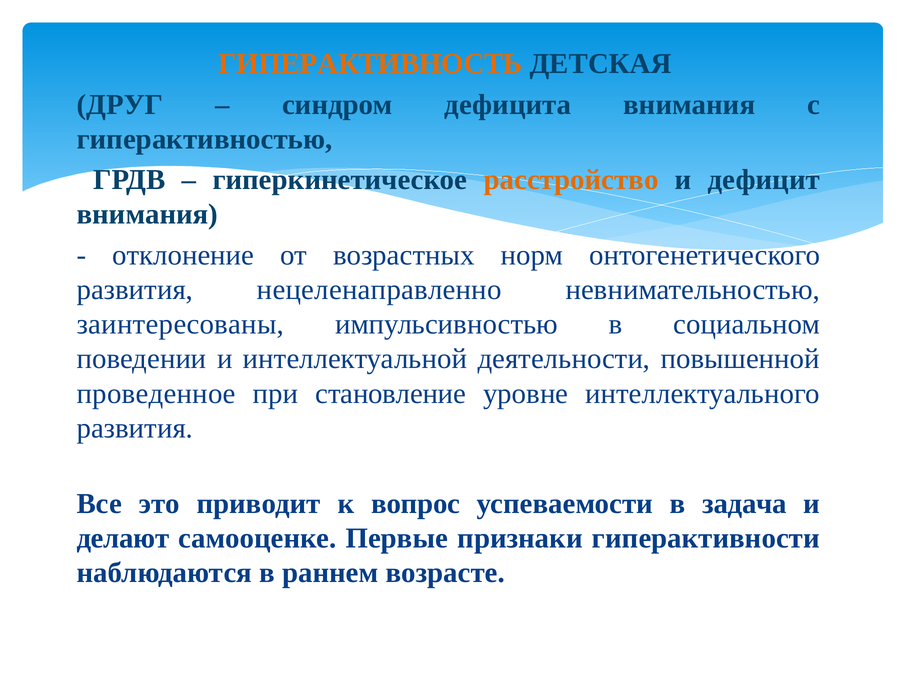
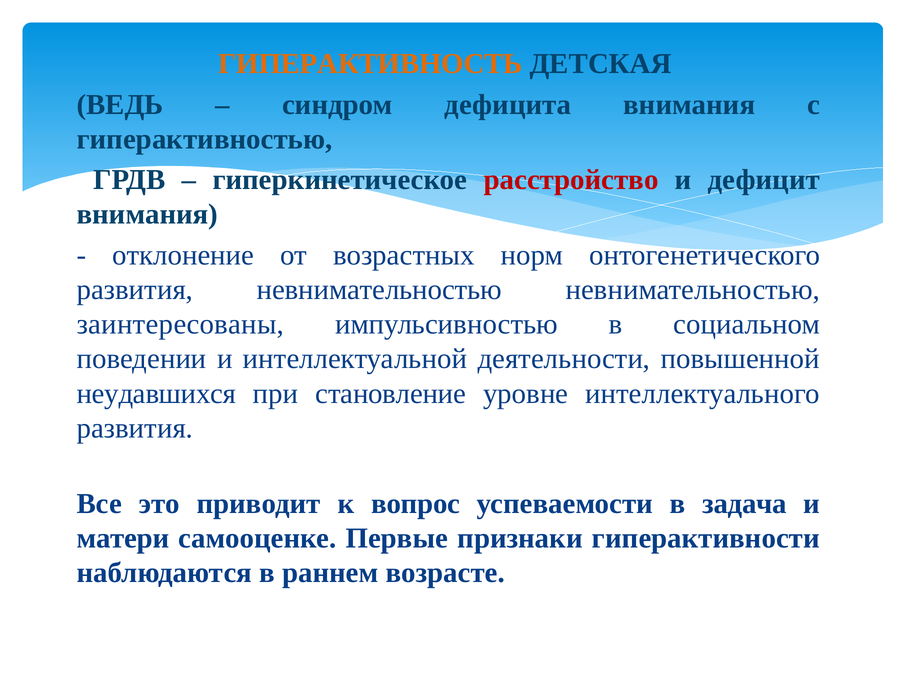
ДРУГ: ДРУГ -> ВЕДЬ
расстройство colour: orange -> red
развития нецеленаправленно: нецеленаправленно -> невнимательностью
проведенное: проведенное -> неудавшихся
делают: делают -> матери
